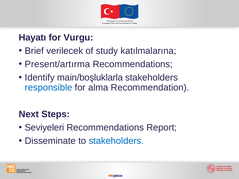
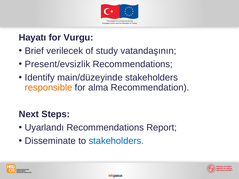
katılmalarına: katılmalarına -> vatandaşının
Present/artırma: Present/artırma -> Present/evsizlik
main/boşluklarla: main/boşluklarla -> main/düzeyinde
responsible colour: blue -> orange
Seviyeleri: Seviyeleri -> Uyarlandı
